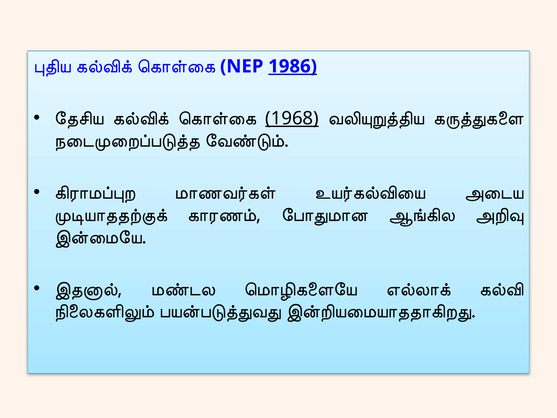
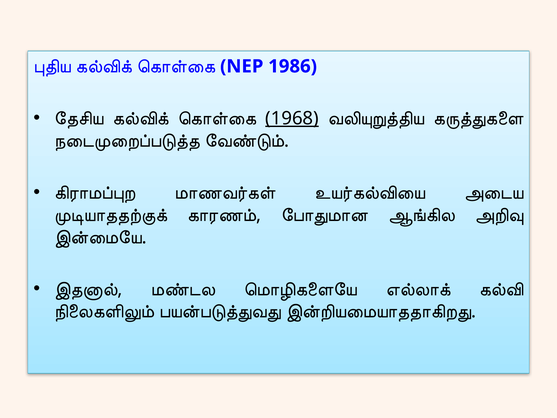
1986 underline: present -> none
